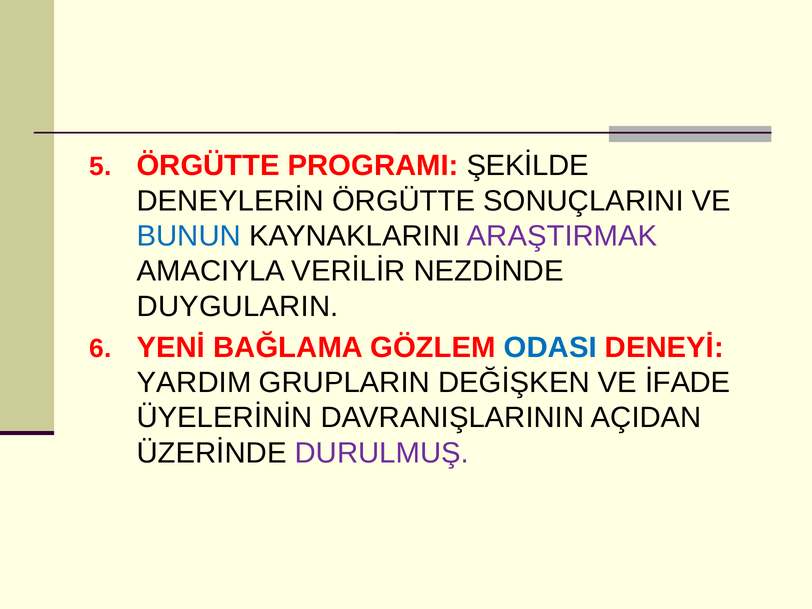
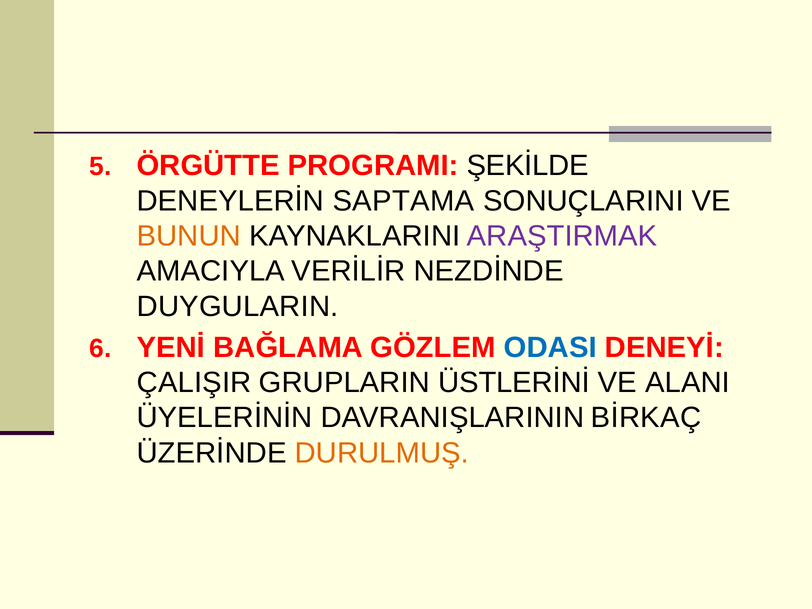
DENEYLERİN ÖRGÜTTE: ÖRGÜTTE -> SAPTAMA
BUNUN colour: blue -> orange
YARDIM: YARDIM -> ÇALIŞIR
DEĞİŞKEN: DEĞİŞKEN -> ÜSTLERİNİ
İFADE: İFADE -> ALANI
AÇIDAN: AÇIDAN -> BİRKAÇ
DURULMUŞ colour: purple -> orange
